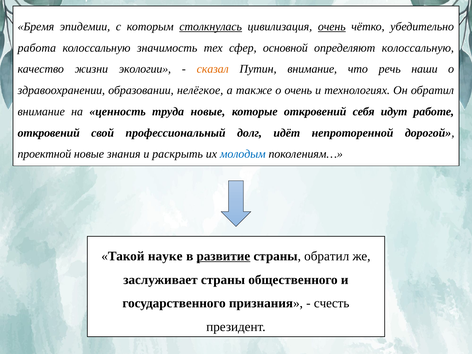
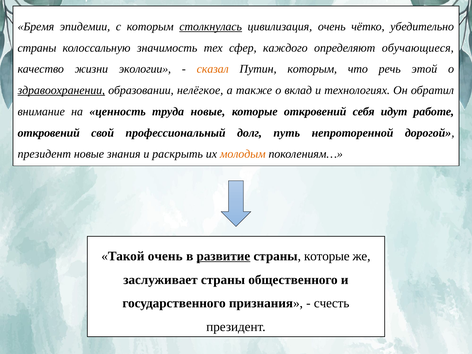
очень at (332, 27) underline: present -> none
работа at (37, 48): работа -> страны
основной: основной -> каждого
определяют колоссальную: колоссальную -> обучающиеся
Путин внимание: внимание -> которым
наши: наши -> этой
здравоохранении underline: none -> present
о очень: очень -> вклад
идёт: идёт -> путь
проектной at (44, 154): проектной -> президент
молодым colour: blue -> orange
Такой науке: науке -> очень
страны обратил: обратил -> которые
